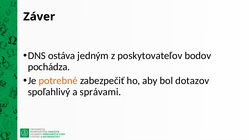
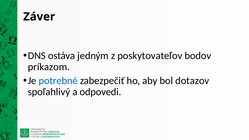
pochádza: pochádza -> príkazom
potrebné colour: orange -> blue
správami: správami -> odpovedi
